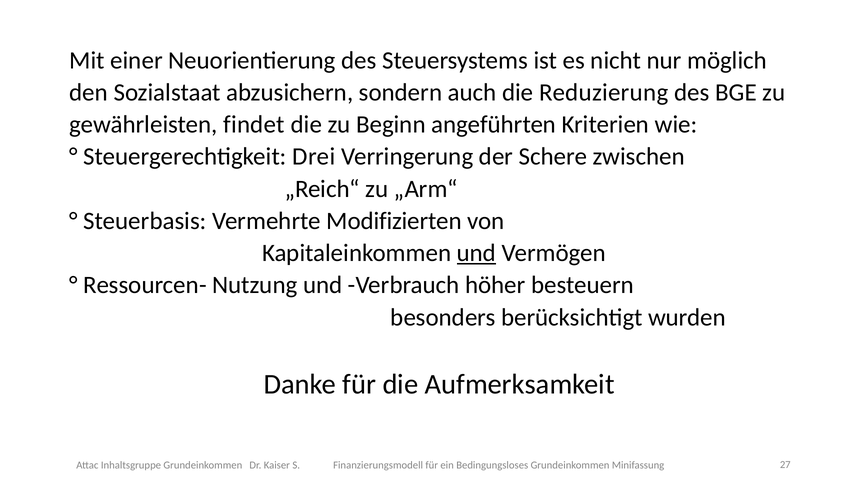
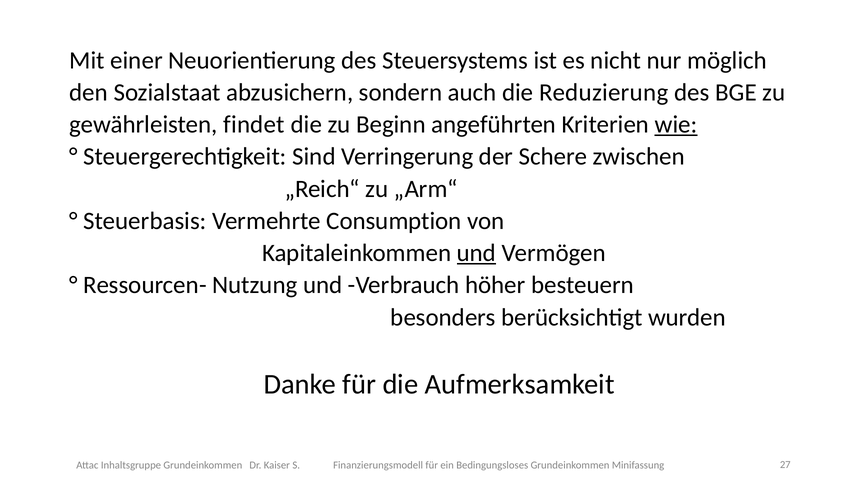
wie underline: none -> present
Drei: Drei -> Sind
Modifizierten: Modifizierten -> Consumption
